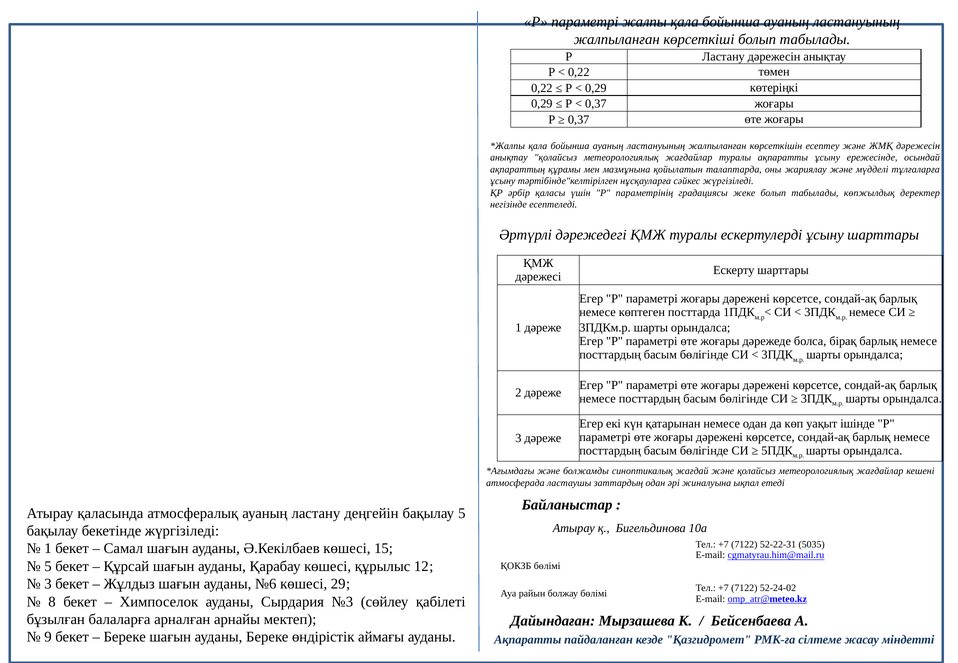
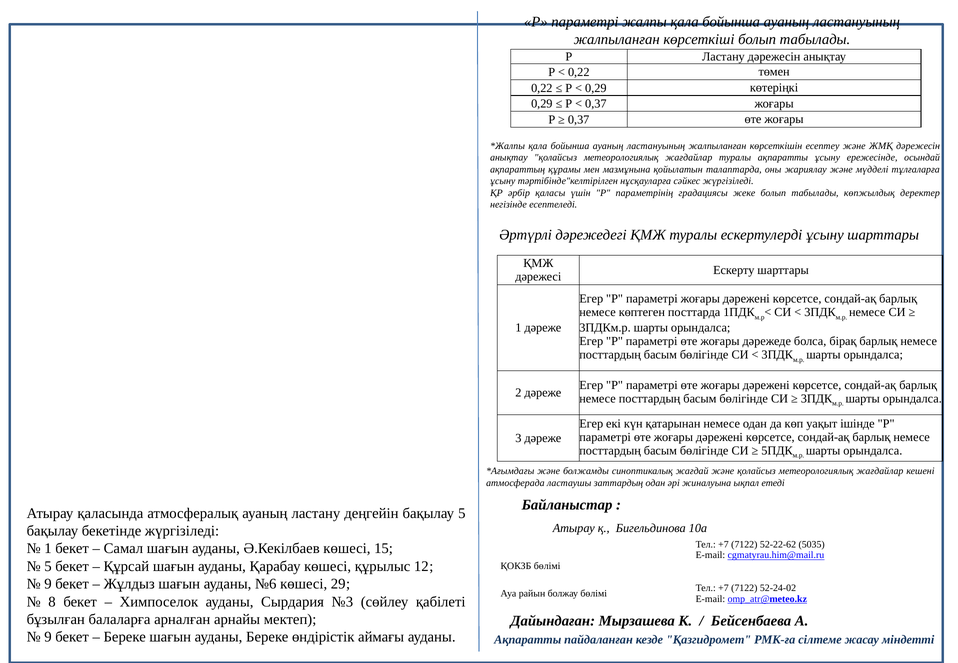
52-22-31: 52-22-31 -> 52-22-62
3 at (48, 584): 3 -> 9
